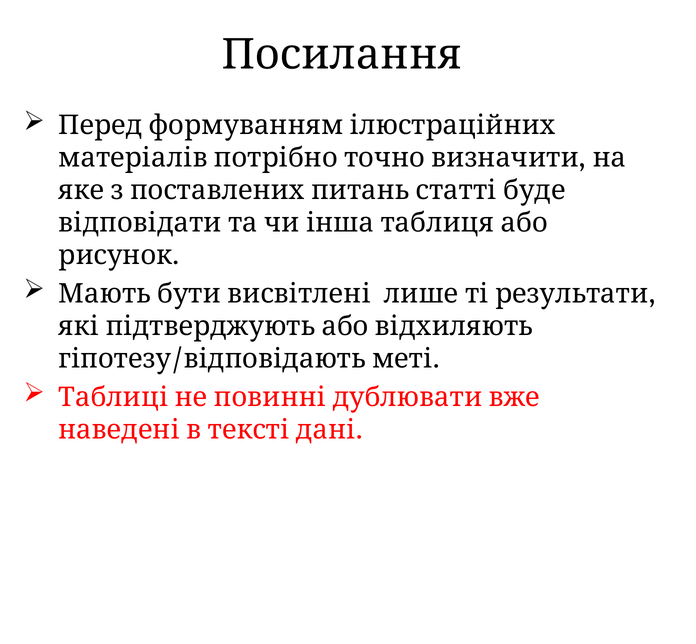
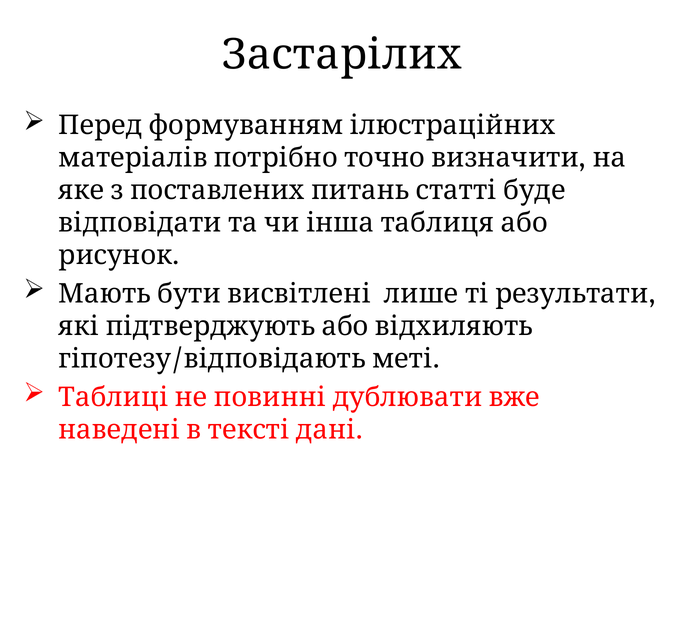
Посилання: Посилання -> Застарілих
